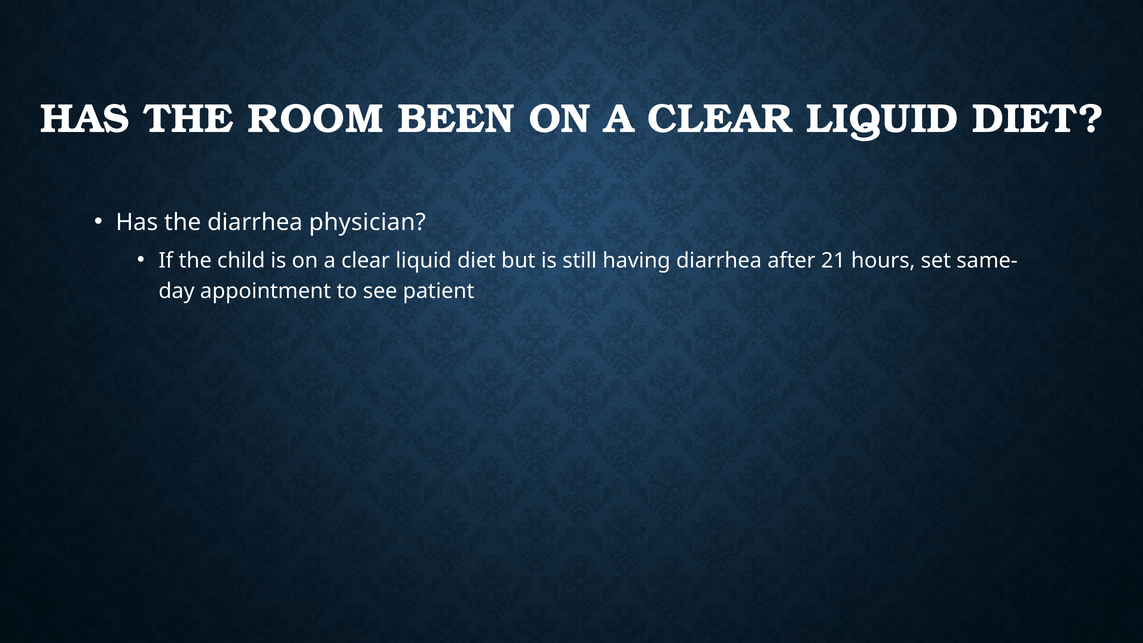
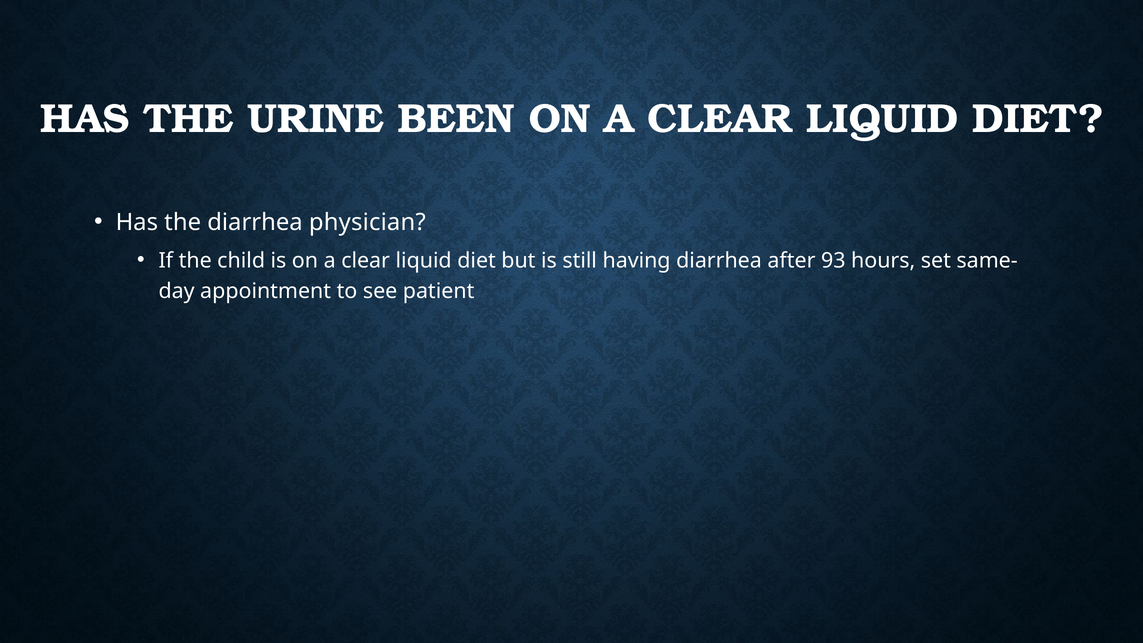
ROOM: ROOM -> URINE
21: 21 -> 93
